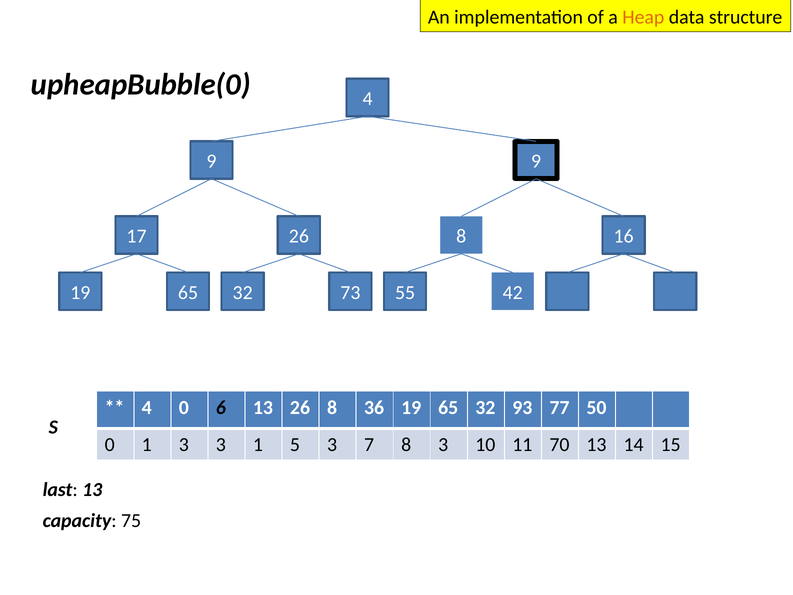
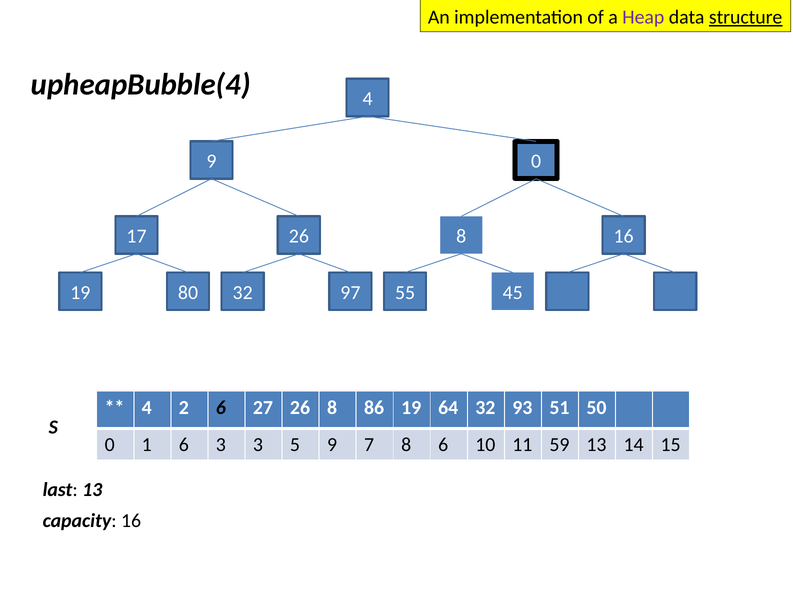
Heap colour: orange -> purple
structure underline: none -> present
upheapBubble(0: upheapBubble(0 -> upheapBubble(4
9 9: 9 -> 0
65 at (188, 292): 65 -> 80
73: 73 -> 97
42: 42 -> 45
4 0: 0 -> 2
6 13: 13 -> 27
36: 36 -> 86
65 at (448, 407): 65 -> 64
77: 77 -> 51
1 3: 3 -> 6
3 1: 1 -> 3
5 3: 3 -> 9
8 3: 3 -> 6
70: 70 -> 59
capacity 75: 75 -> 16
